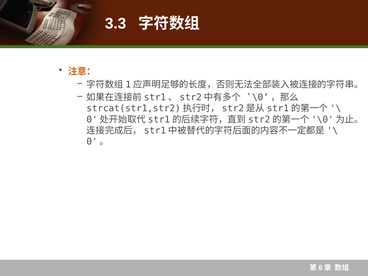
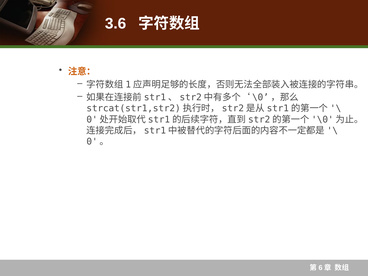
3.3: 3.3 -> 3.6
